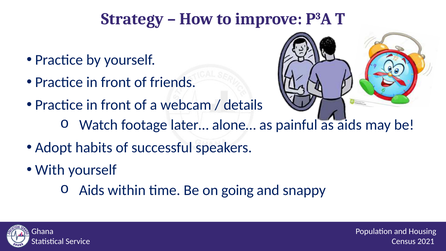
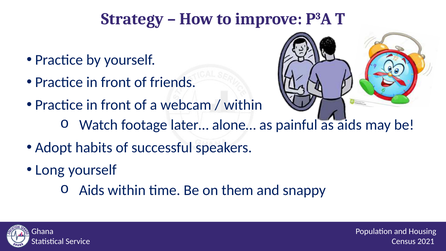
details at (243, 105): details -> within
With: With -> Long
going: going -> them
